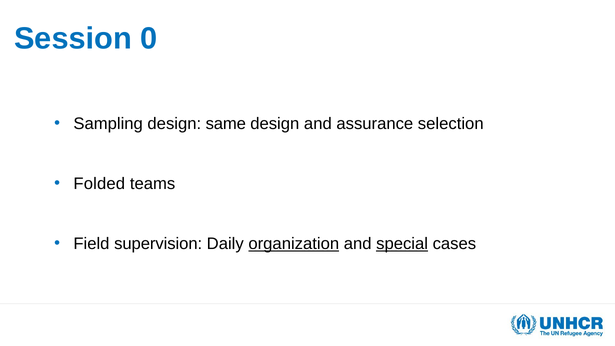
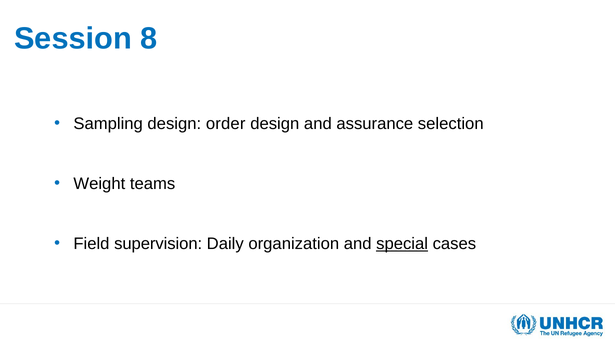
0: 0 -> 8
same: same -> order
Folded: Folded -> Weight
organization underline: present -> none
